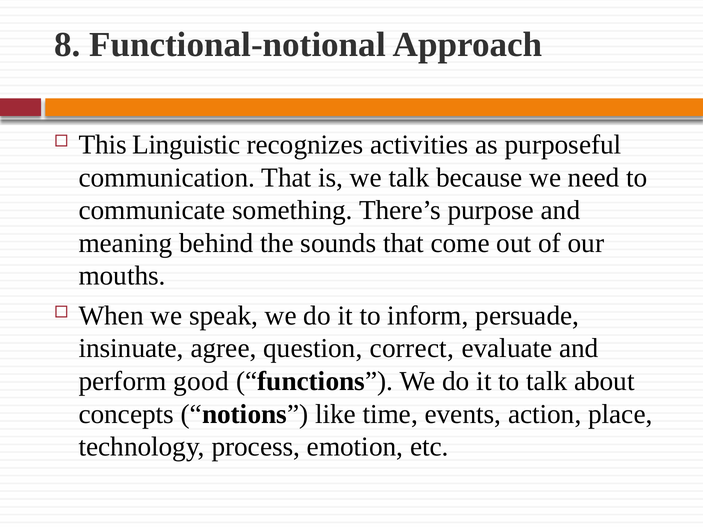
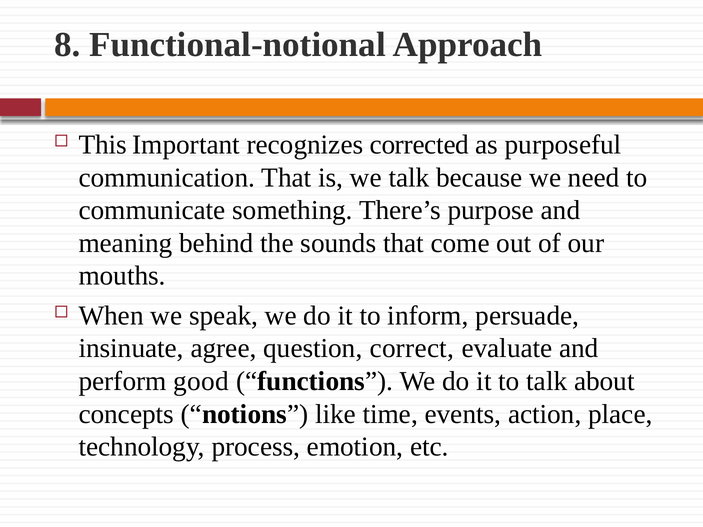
Linguistic: Linguistic -> Important
activities: activities -> corrected
